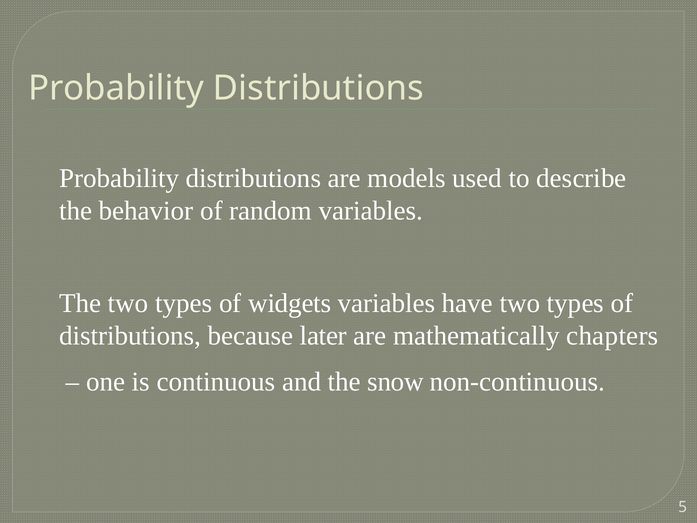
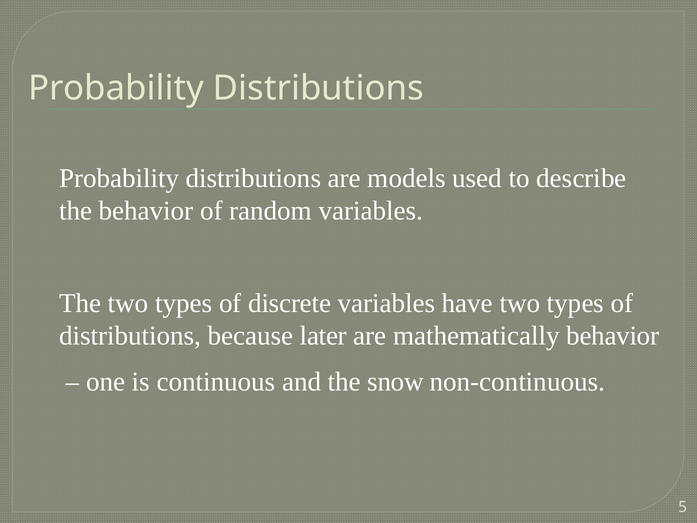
widgets: widgets -> discrete
mathematically chapters: chapters -> behavior
